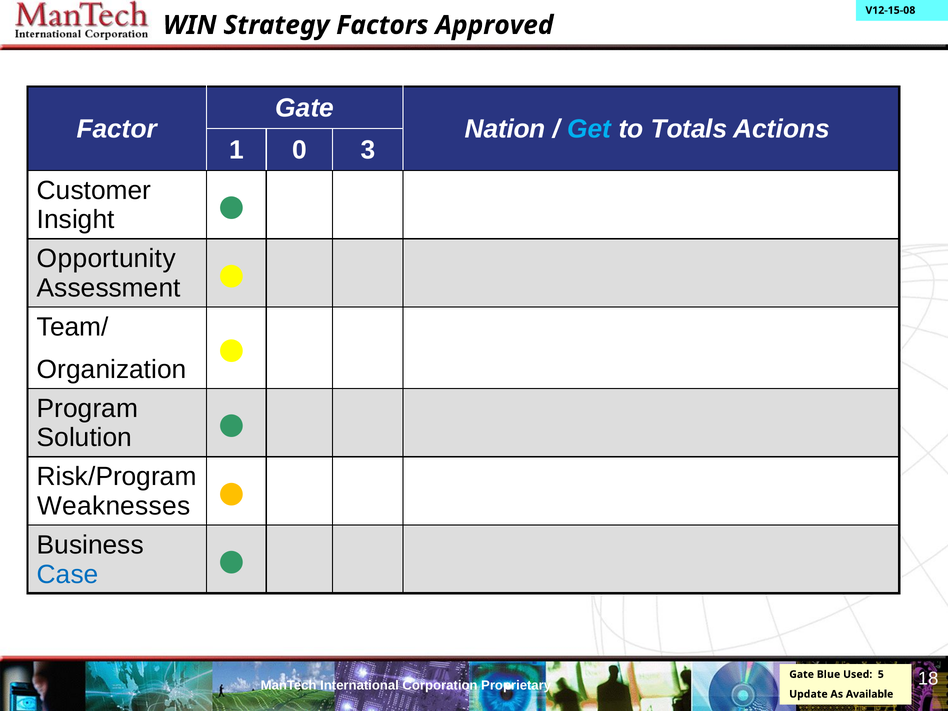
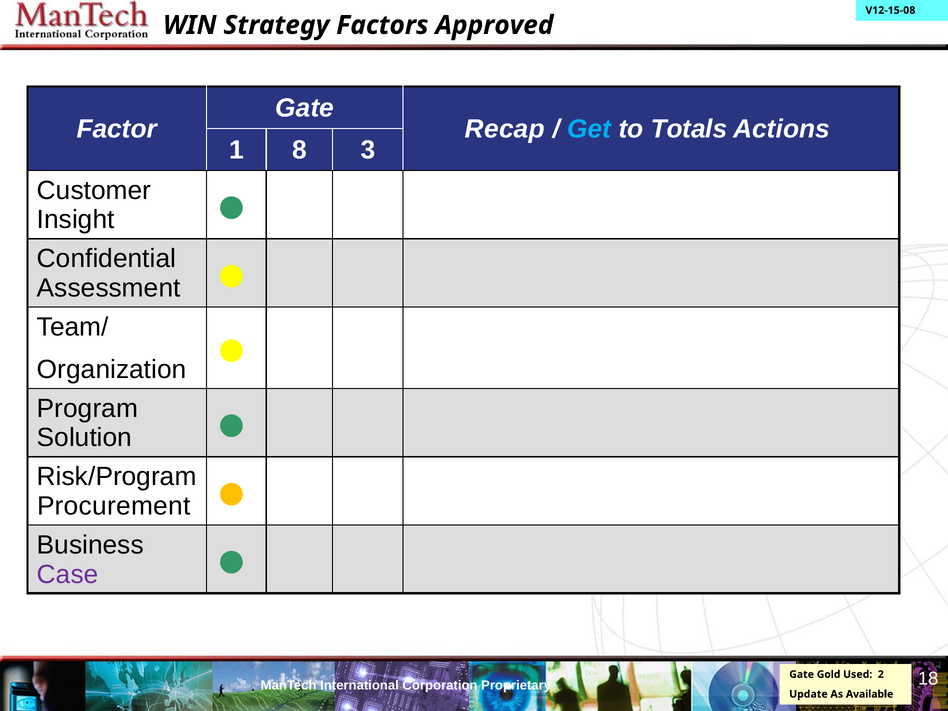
Nation: Nation -> Recap
0: 0 -> 8
Opportunity: Opportunity -> Confidential
Weaknesses: Weaknesses -> Procurement
Case colour: blue -> purple
Blue: Blue -> Gold
5: 5 -> 2
